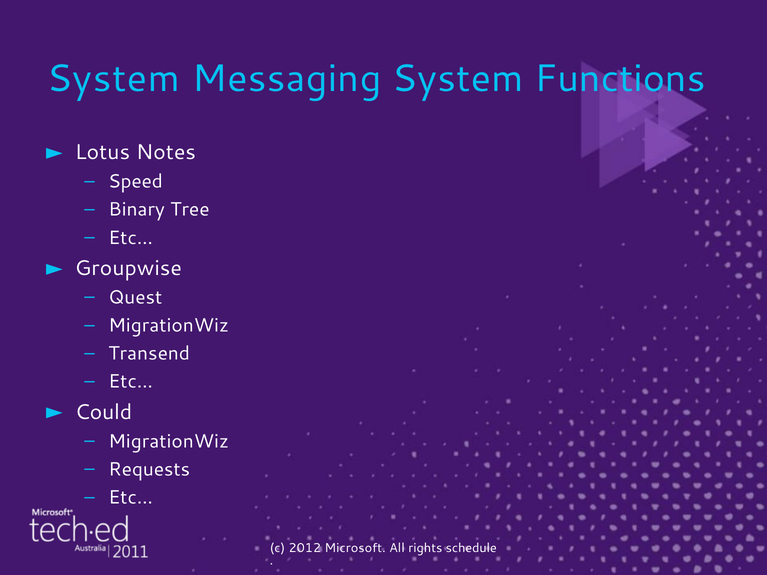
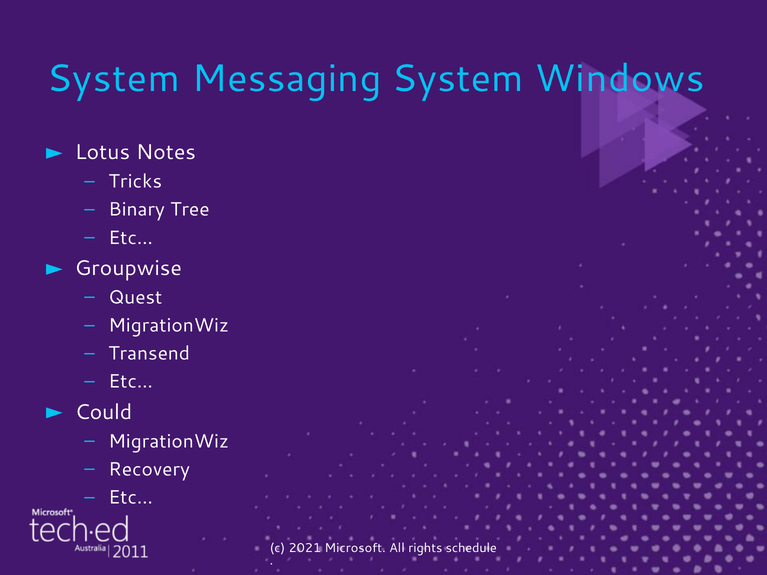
Functions: Functions -> Windows
Speed: Speed -> Tricks
Requests: Requests -> Recovery
2012: 2012 -> 2021
